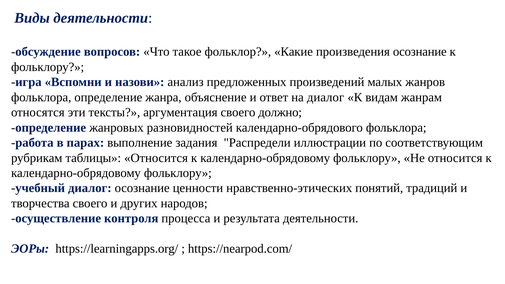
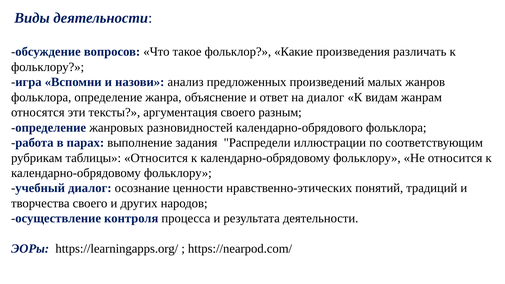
произведения осознание: осознание -> различать
должно: должно -> разным
